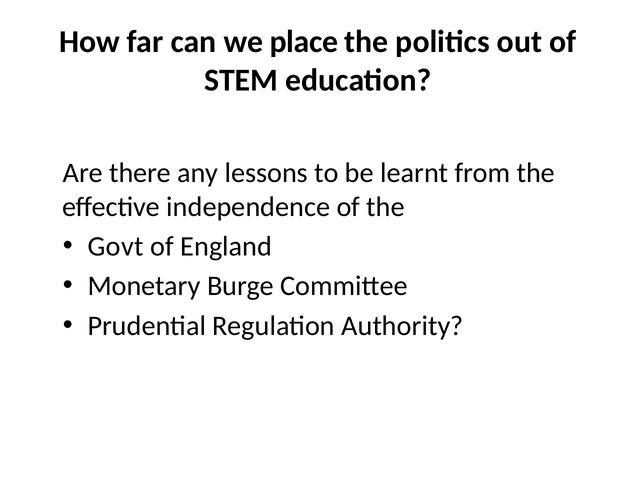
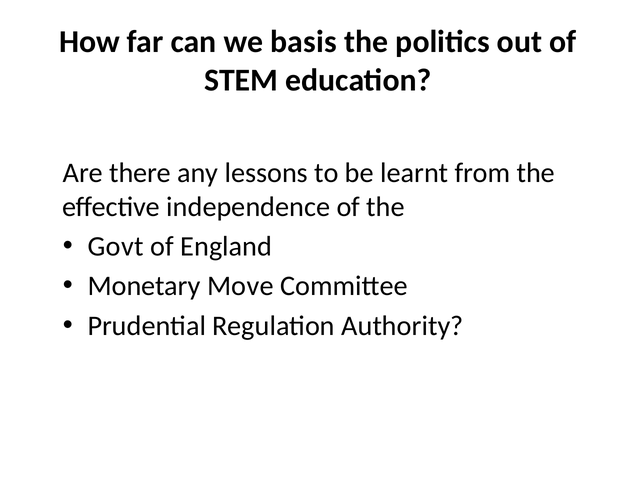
place: place -> basis
Burge: Burge -> Move
